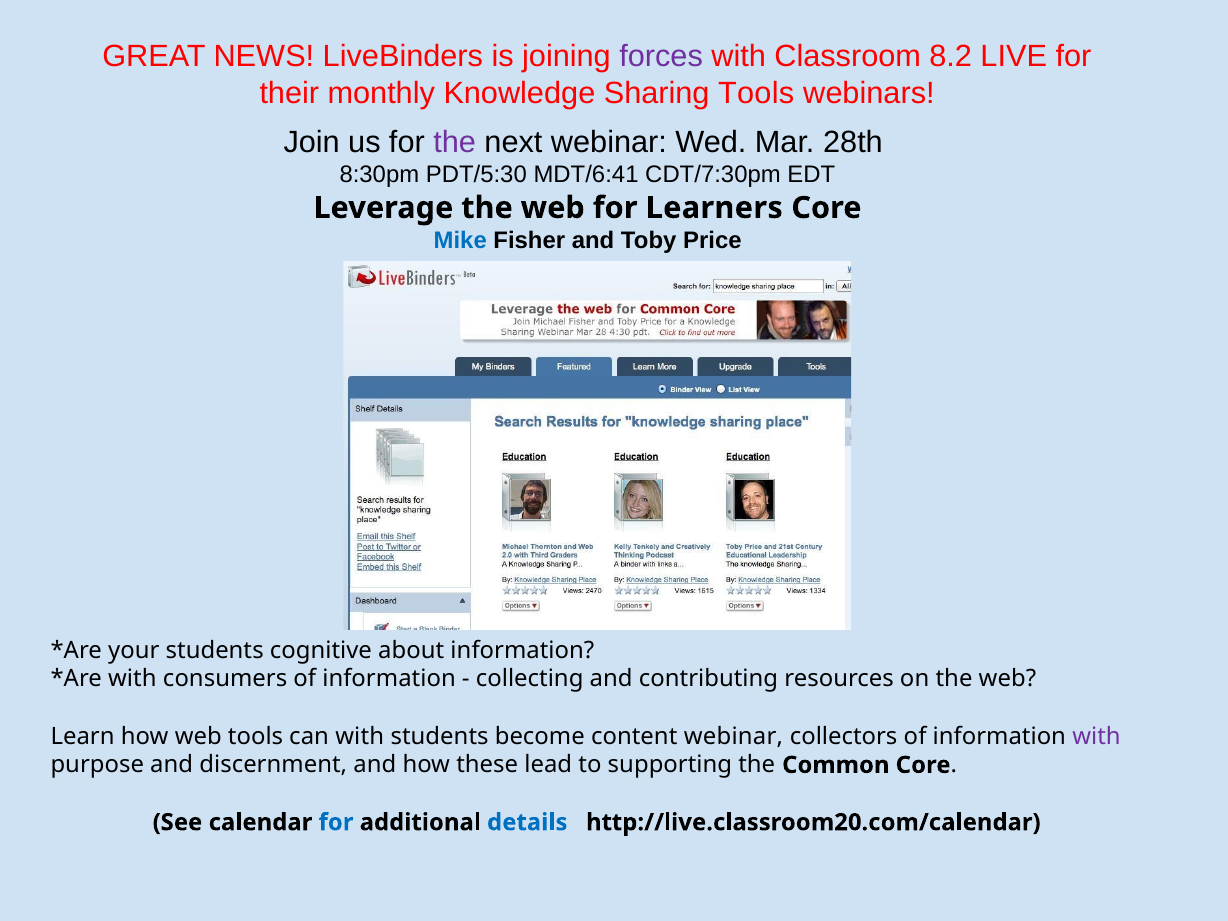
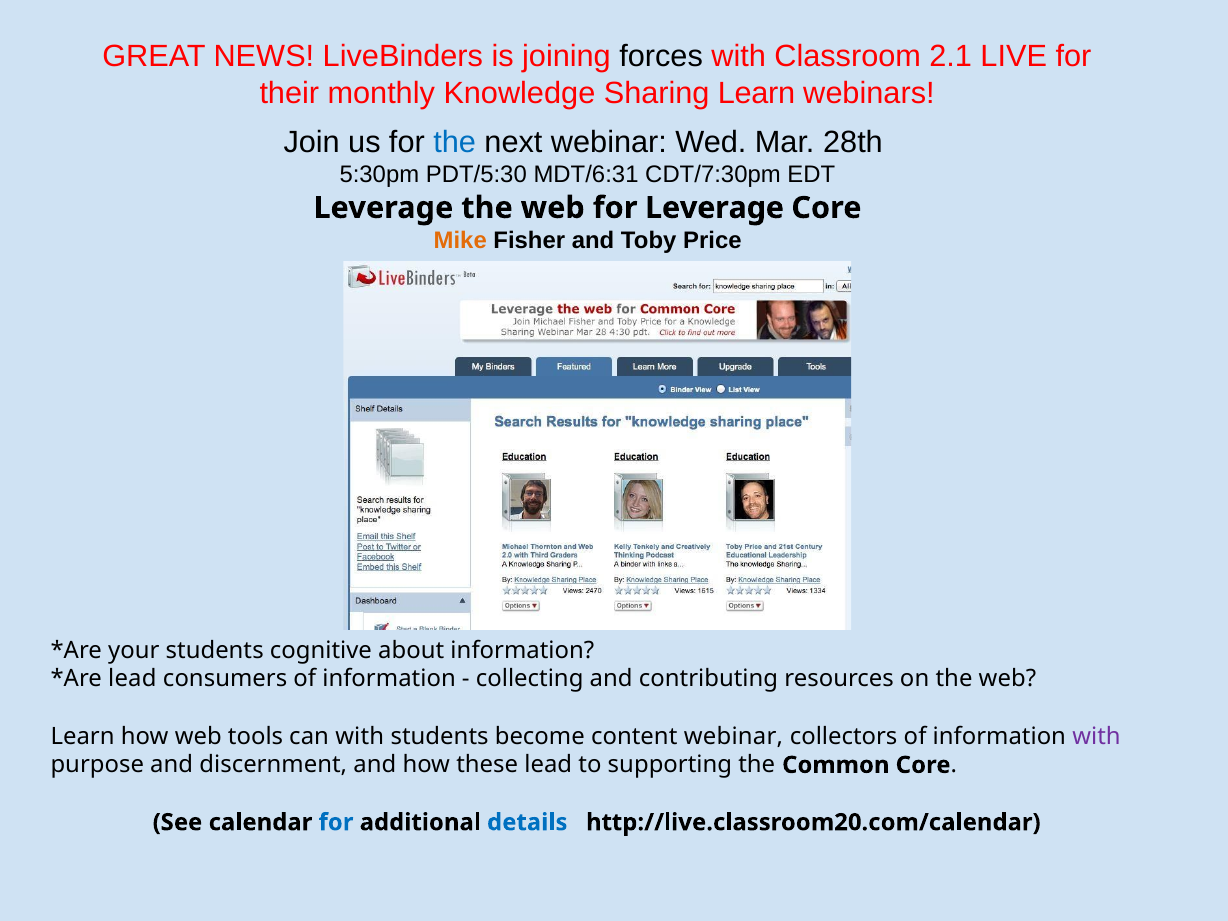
forces colour: purple -> black
8.2: 8.2 -> 2.1
Sharing Tools: Tools -> Learn
the at (455, 142) colour: purple -> blue
8:30pm: 8:30pm -> 5:30pm
MDT/6:41: MDT/6:41 -> MDT/6:31
for Learners: Learners -> Leverage
Mike colour: blue -> orange
with at (132, 679): with -> lead
